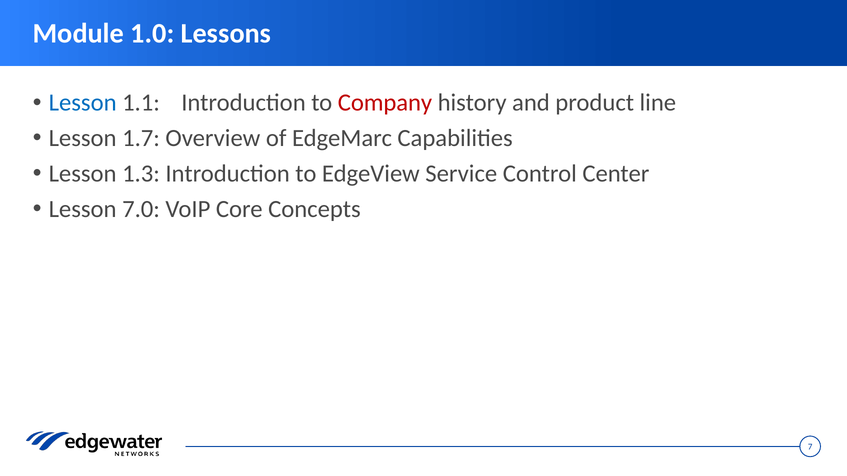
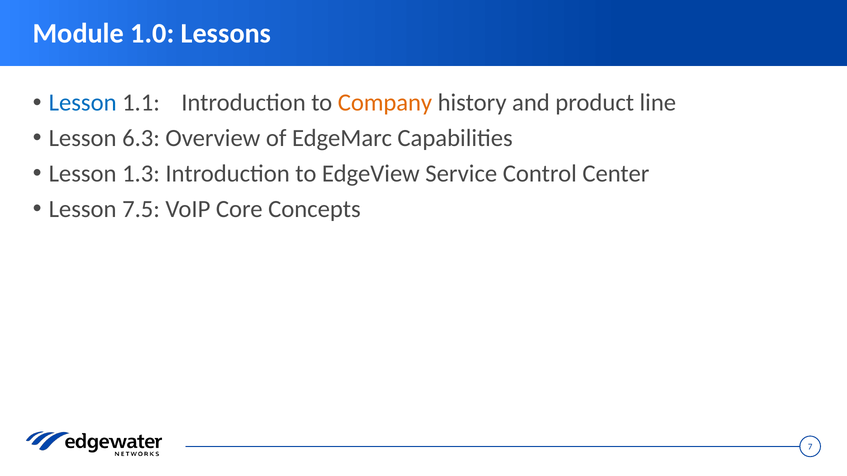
Company colour: red -> orange
1.7: 1.7 -> 6.3
7.0: 7.0 -> 7.5
